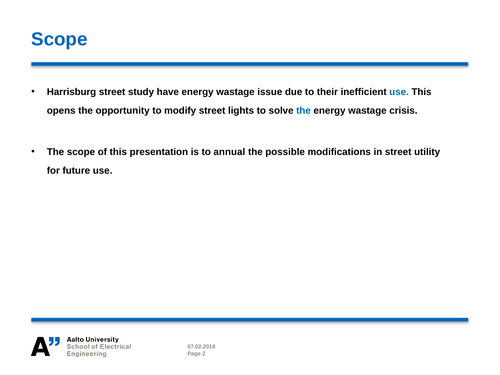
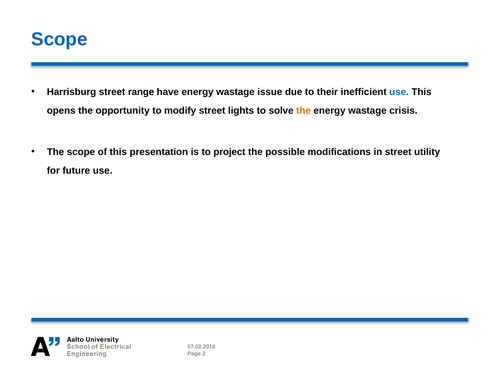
study: study -> range
the at (304, 111) colour: blue -> orange
annual: annual -> project
